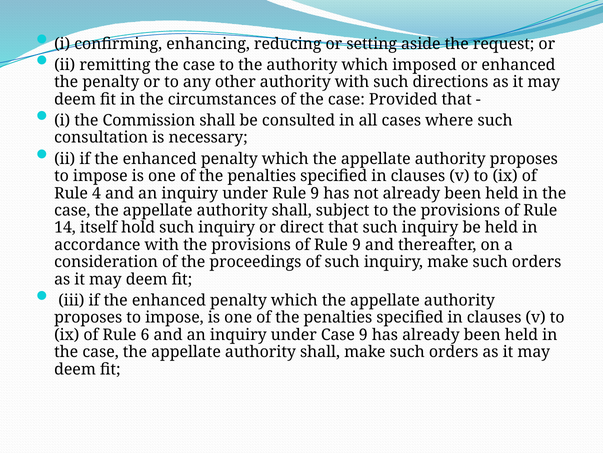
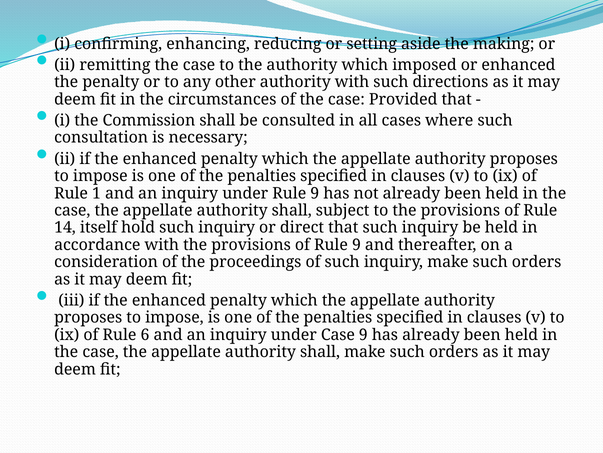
request: request -> making
4: 4 -> 1
